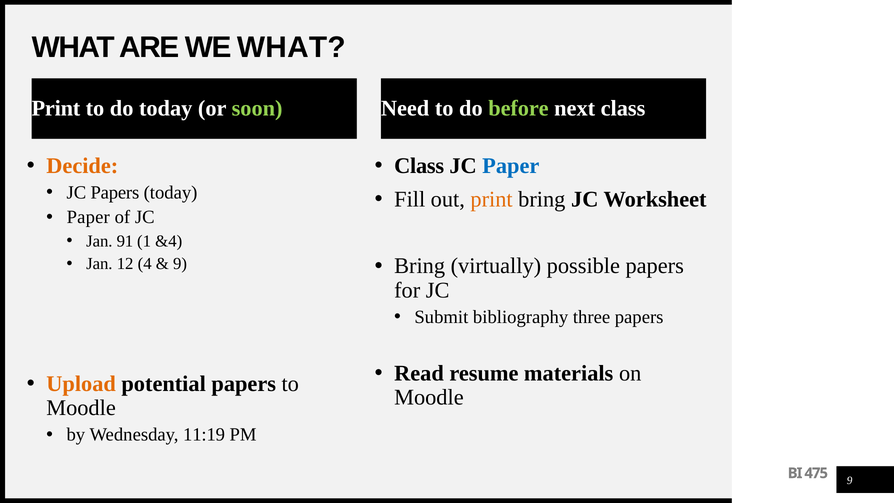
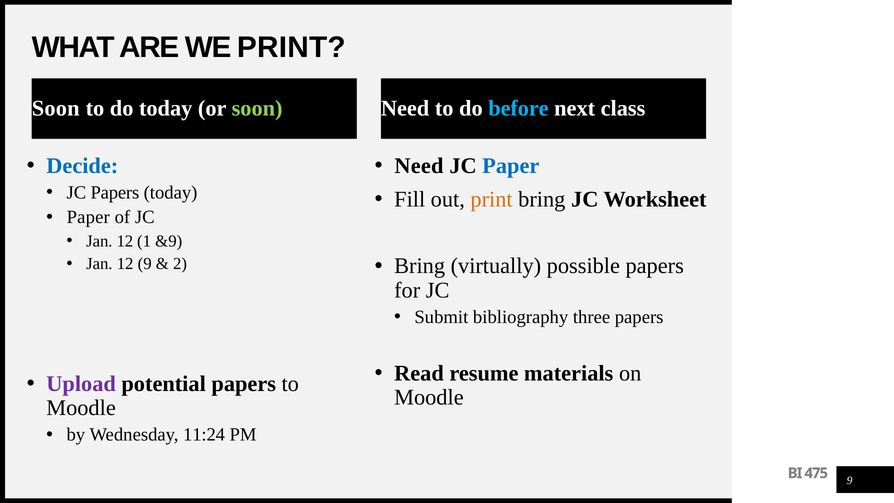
WE WHAT: WHAT -> PRINT
Print at (56, 108): Print -> Soon
before colour: light green -> light blue
Decide colour: orange -> blue
Class at (419, 166): Class -> Need
91 at (125, 241): 91 -> 12
&4: &4 -> &9
12 4: 4 -> 9
9 at (180, 264): 9 -> 2
Upload colour: orange -> purple
11:19: 11:19 -> 11:24
